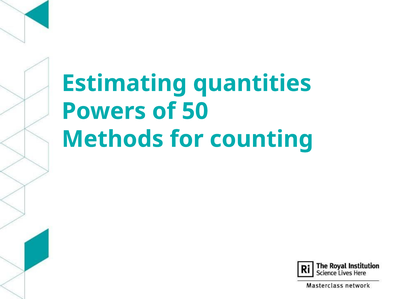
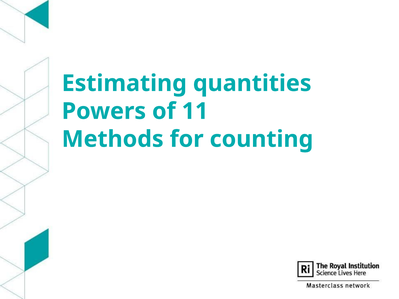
50: 50 -> 11
